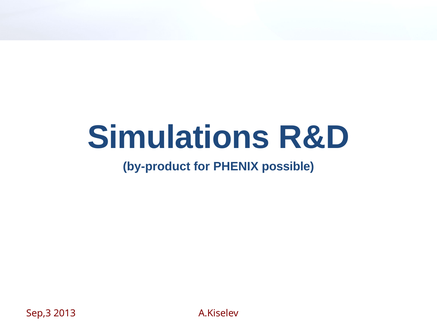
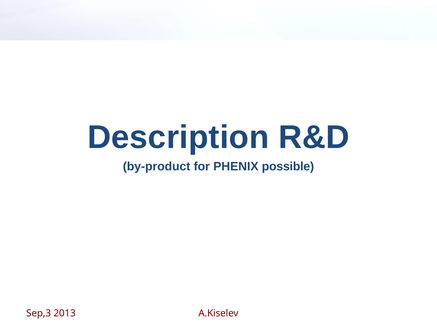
Simulations: Simulations -> Description
